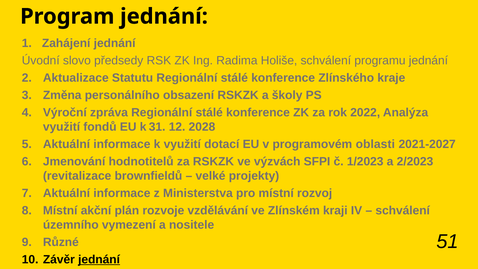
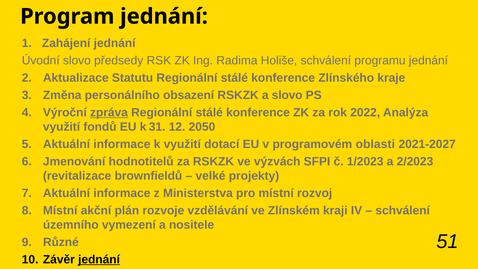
a školy: školy -> slovo
zpráva underline: none -> present
2028: 2028 -> 2050
